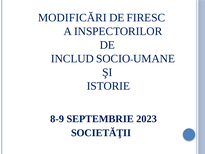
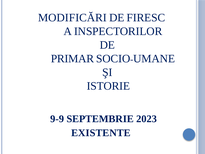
INCLUD: INCLUD -> PRIMAR
8-9: 8-9 -> 9-9
SOCIETĂŢII: SOCIETĂŢII -> EXISTENTE
